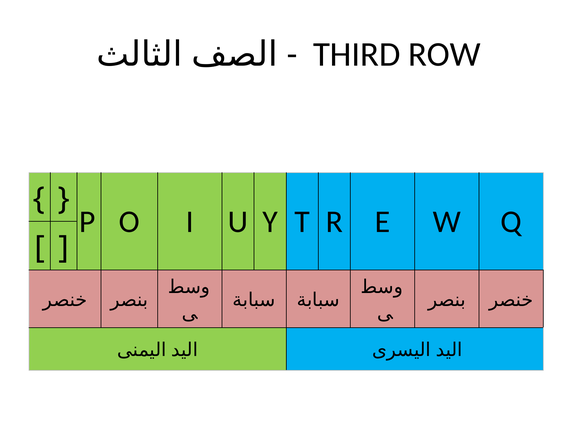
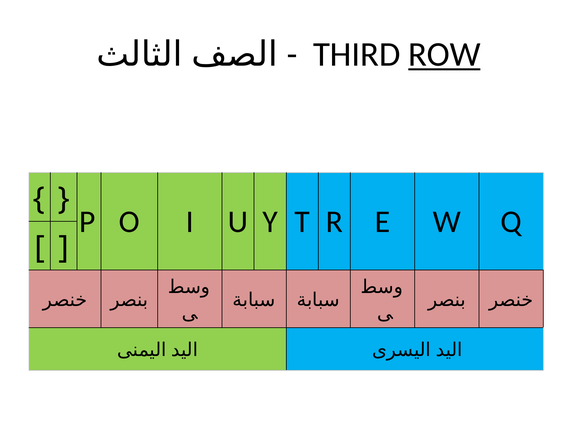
ROW underline: none -> present
